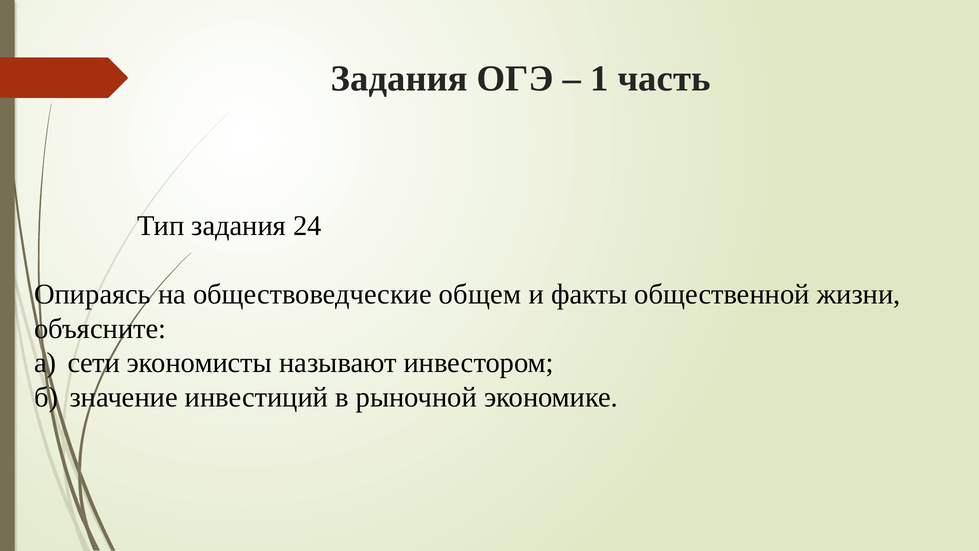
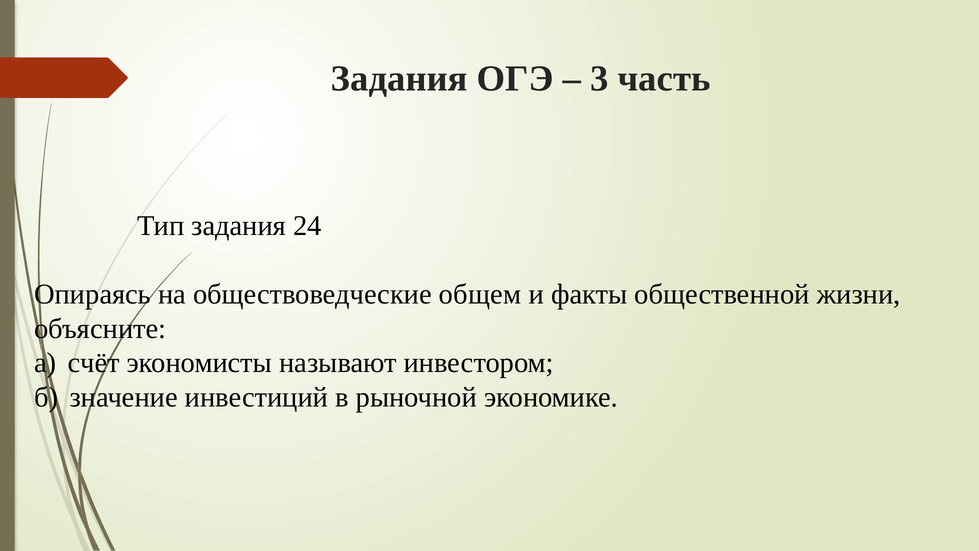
1: 1 -> 3
сети: сети -> счёт
